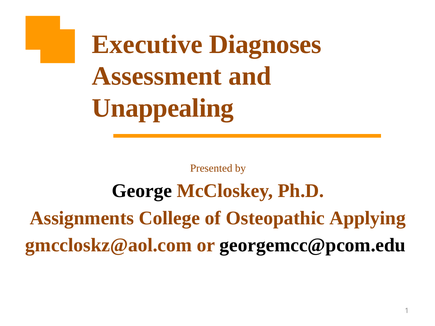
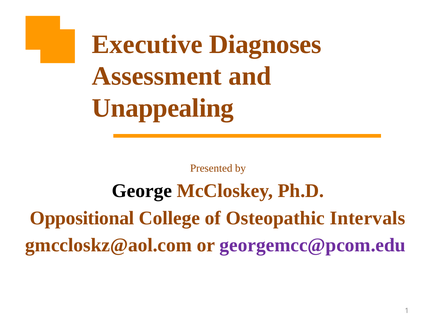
Assignments: Assignments -> Oppositional
Applying: Applying -> Intervals
georgemcc@pcom.edu colour: black -> purple
